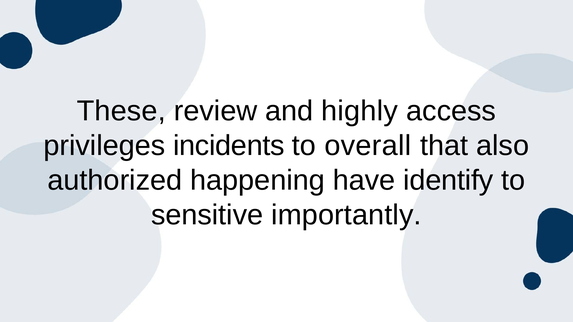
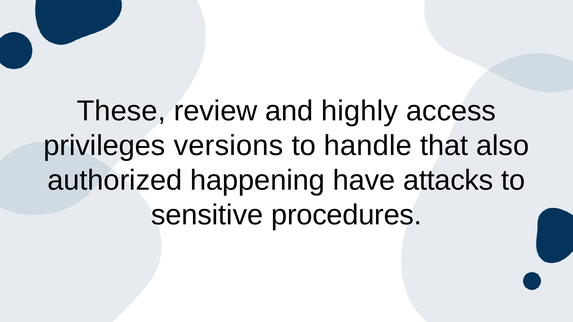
incidents: incidents -> versions
overall: overall -> handle
identify: identify -> attacks
importantly: importantly -> procedures
